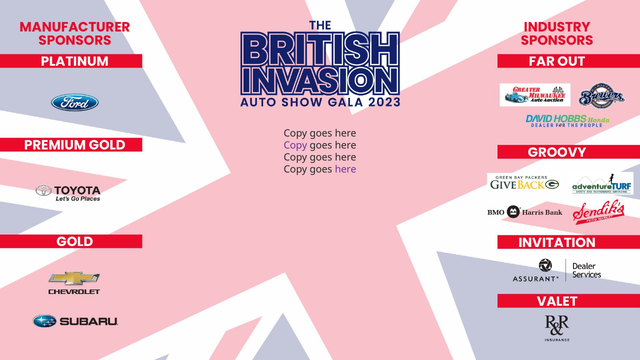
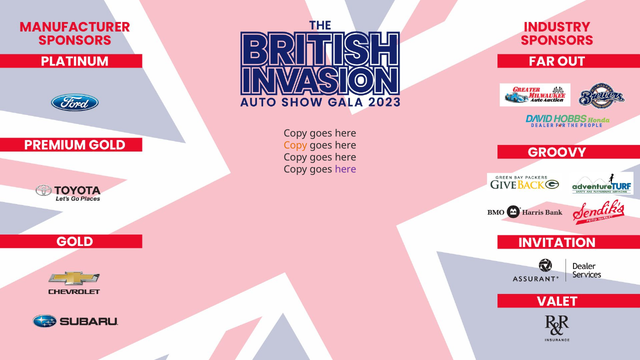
Copy at (295, 145) colour: purple -> orange
